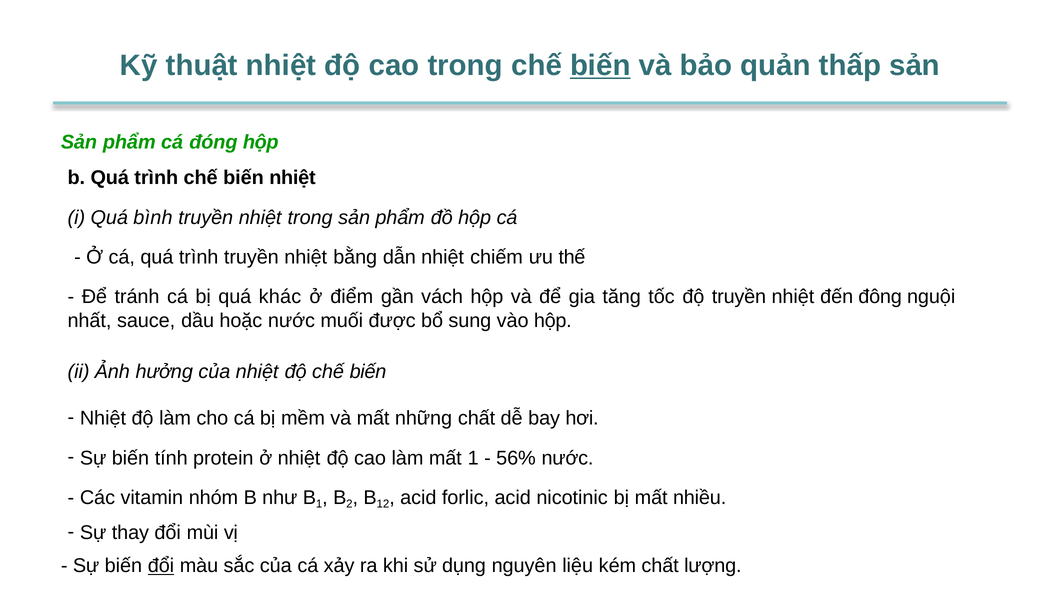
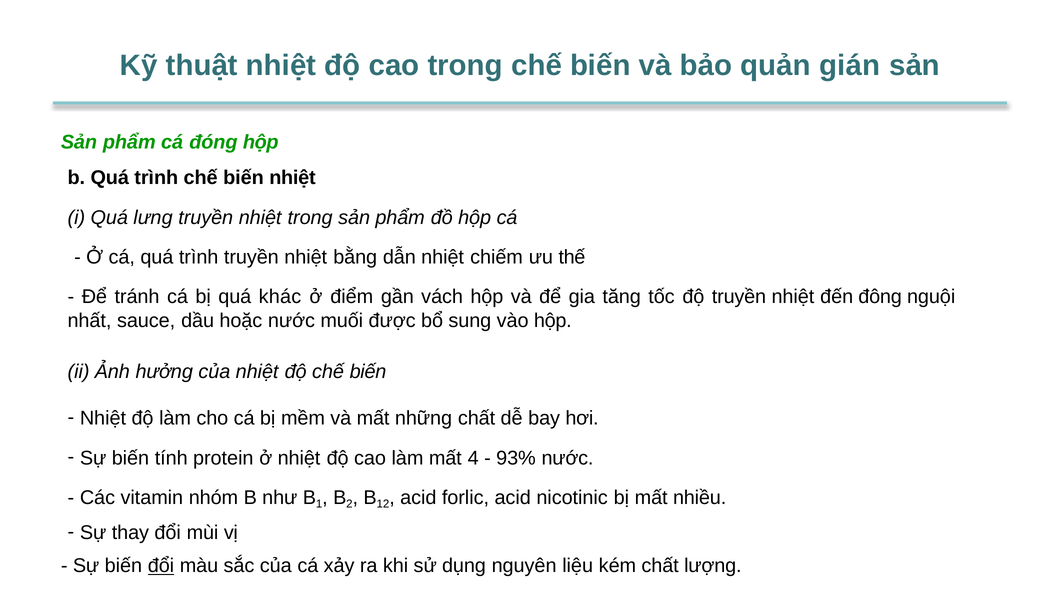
biến at (600, 66) underline: present -> none
thấp: thấp -> gián
bình: bình -> lưng
mất 1: 1 -> 4
56%: 56% -> 93%
